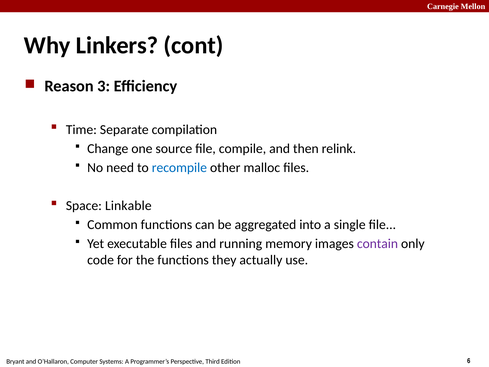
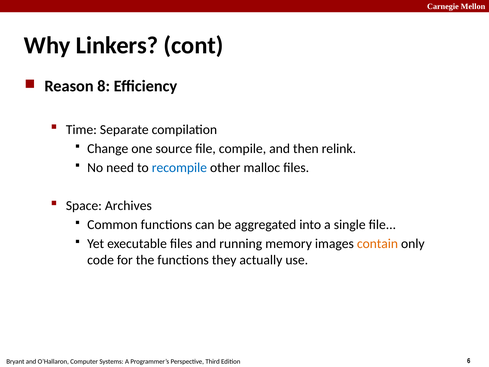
3: 3 -> 8
Linkable: Linkable -> Archives
contain colour: purple -> orange
